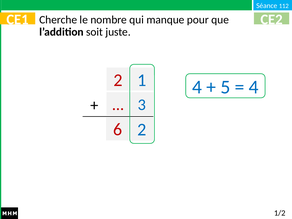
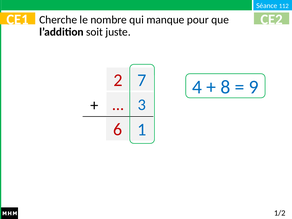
1: 1 -> 7
5: 5 -> 8
4 at (254, 87): 4 -> 9
6 2: 2 -> 1
